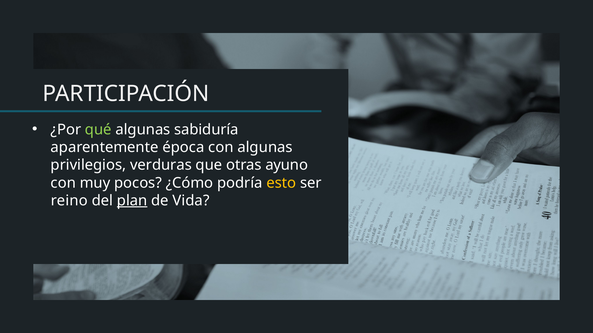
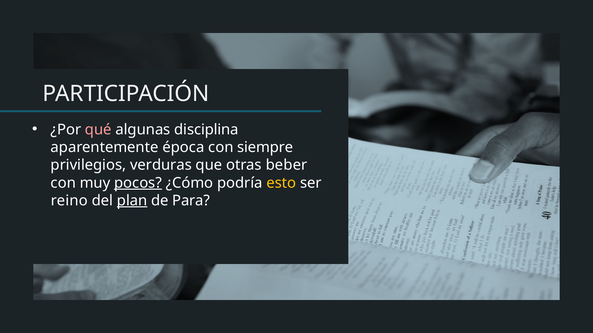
qué colour: light green -> pink
sabiduría: sabiduría -> disciplina
con algunas: algunas -> siempre
ayuno: ayuno -> beber
pocos underline: none -> present
Vida: Vida -> Para
